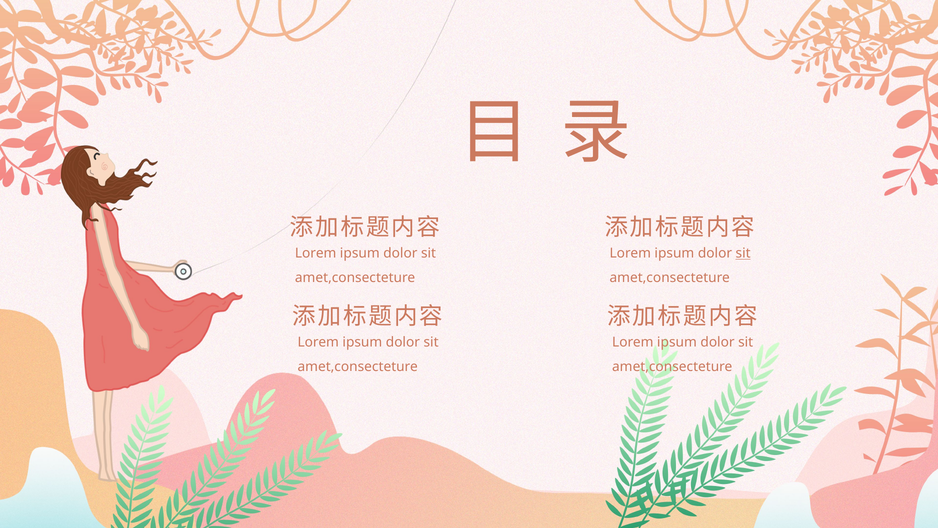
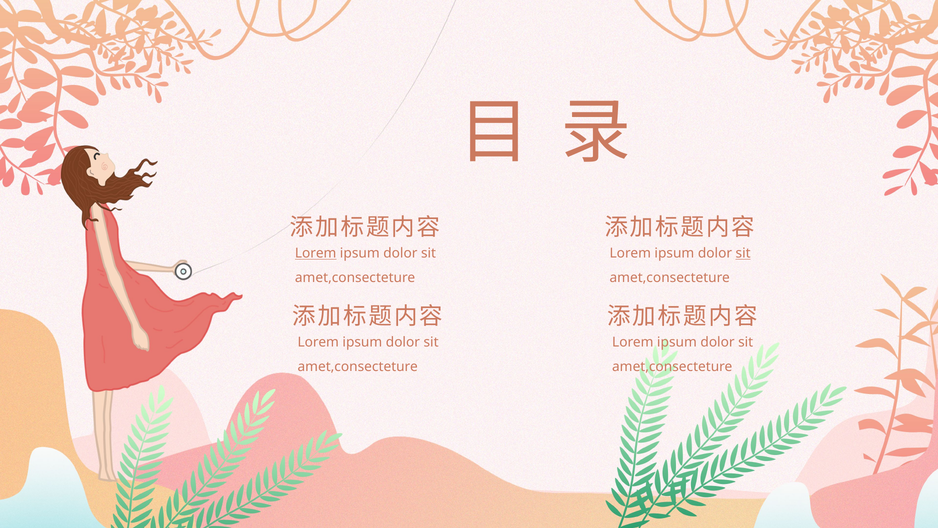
Lorem at (316, 253) underline: none -> present
